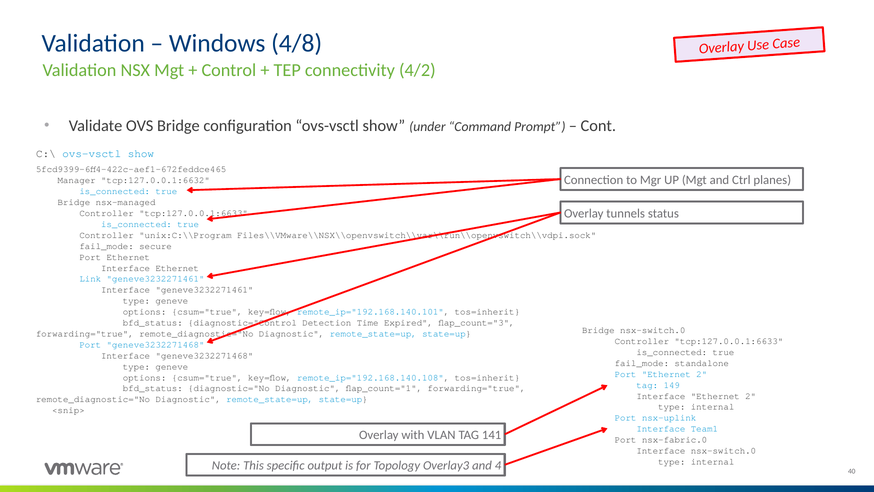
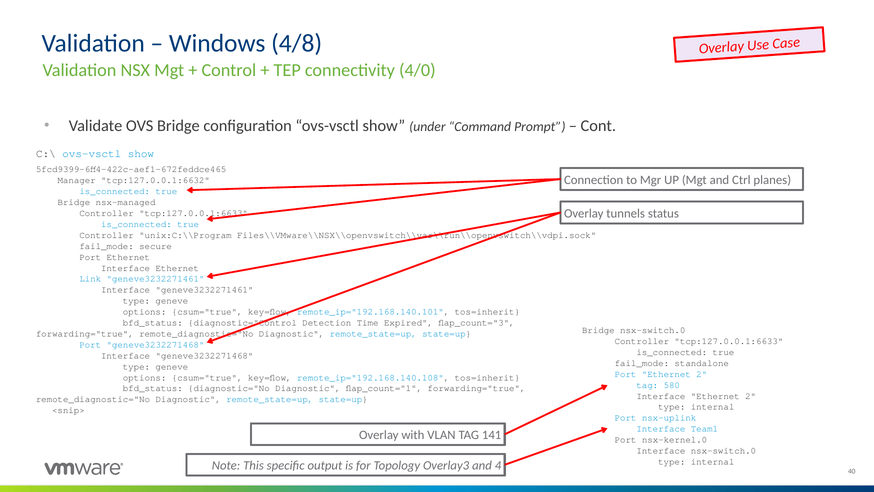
4/2: 4/2 -> 4/0
149: 149 -> 580
nsx-fabric.0: nsx-fabric.0 -> nsx-kernel.0
